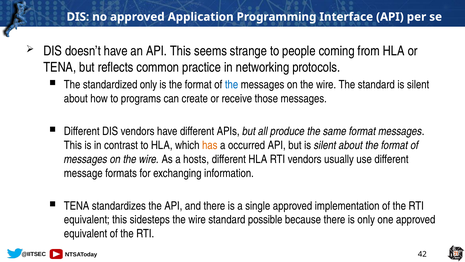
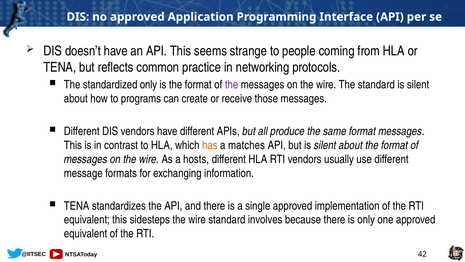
the at (232, 85) colour: blue -> purple
occurred: occurred -> matches
possible: possible -> involves
